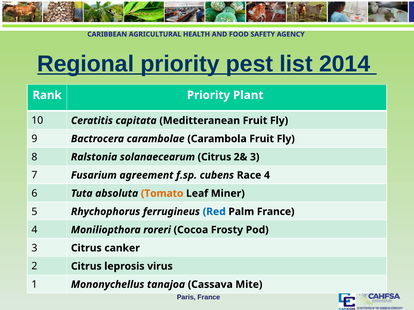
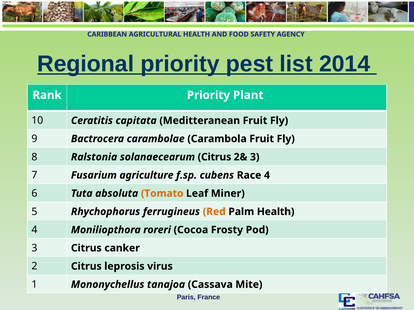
agreement: agreement -> agriculture
Red colour: blue -> orange
Palm France: France -> Health
